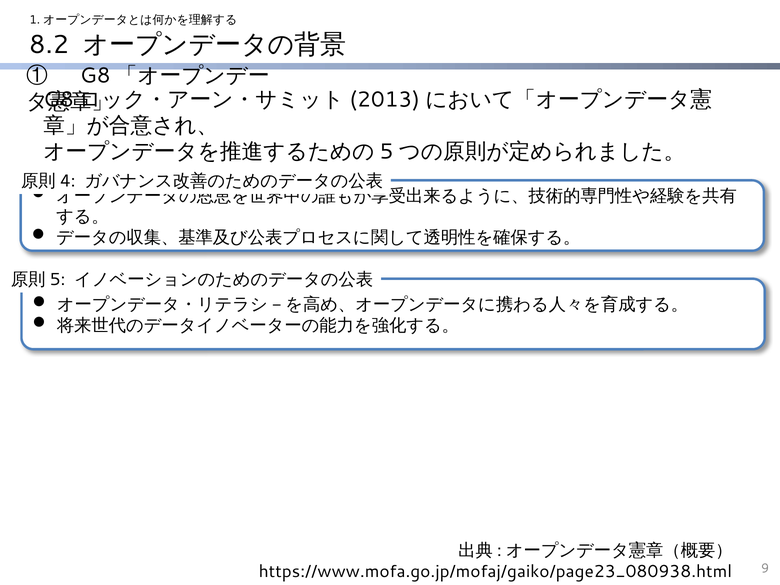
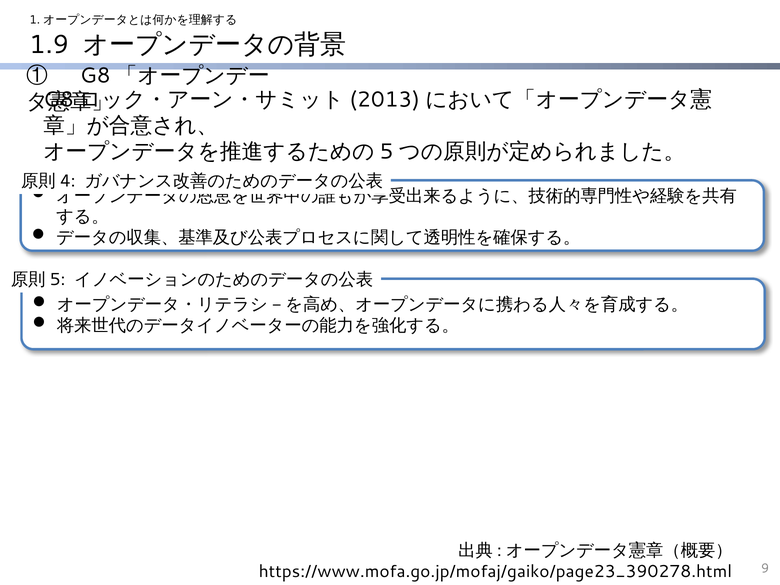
8.2: 8.2 -> 1.9
https://www.mofa.go.jp/mofaj/gaiko/page23_080938.html: https://www.mofa.go.jp/mofaj/gaiko/page23_080938.html -> https://www.mofa.go.jp/mofaj/gaiko/page23_390278.html
